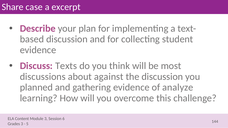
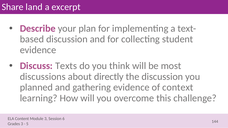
case: case -> land
against: against -> directly
analyze: analyze -> context
